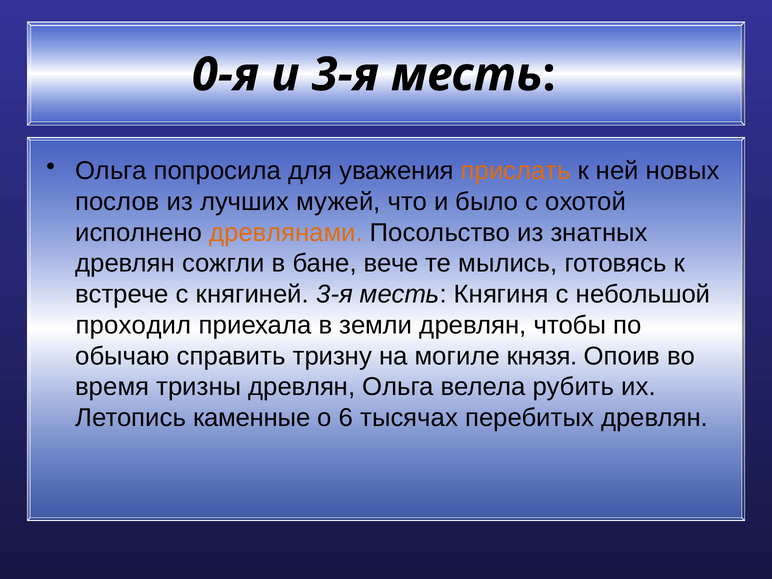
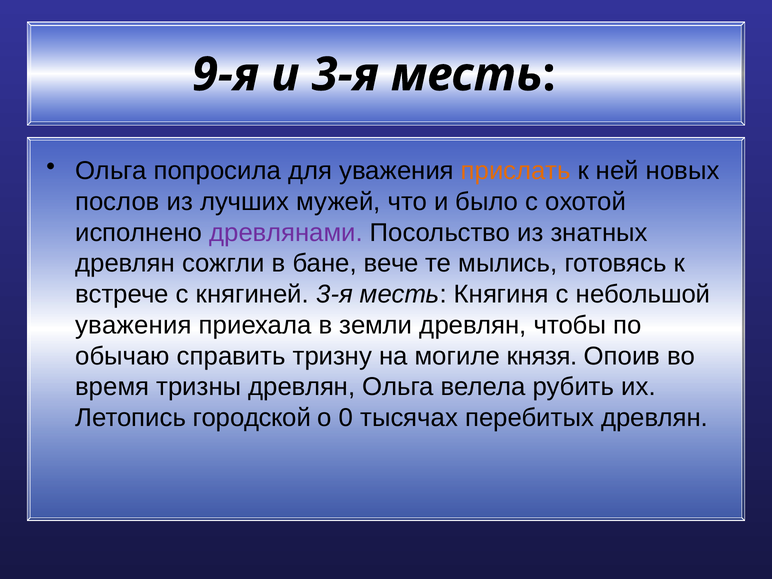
0-я: 0-я -> 9-я
древлянами colour: orange -> purple
проходил at (133, 325): проходил -> уважения
каменные: каменные -> городской
6: 6 -> 0
